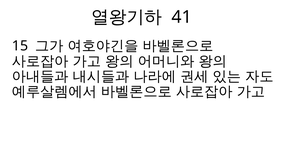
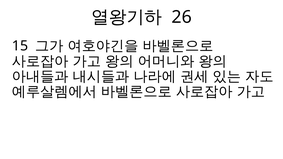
41: 41 -> 26
